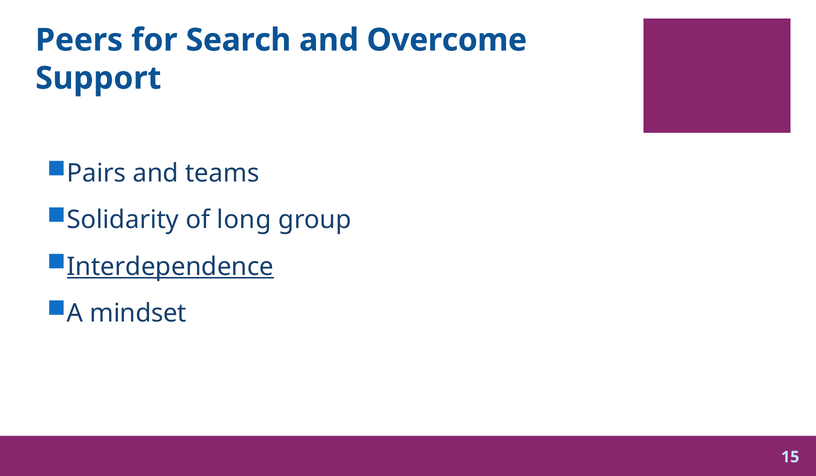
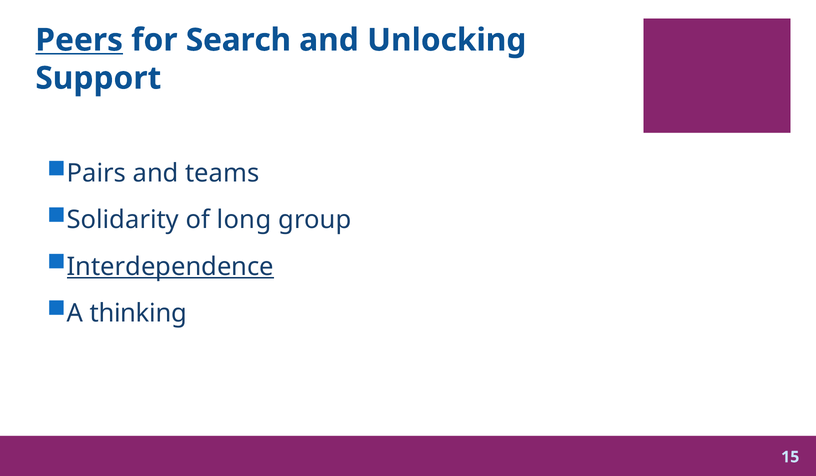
Peers underline: none -> present
Overcome: Overcome -> Unlocking
mindset: mindset -> thinking
